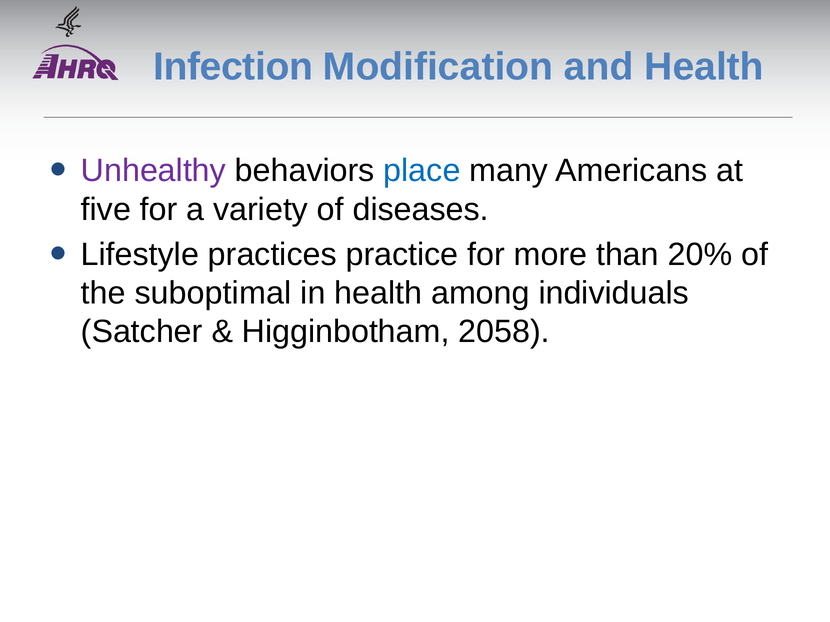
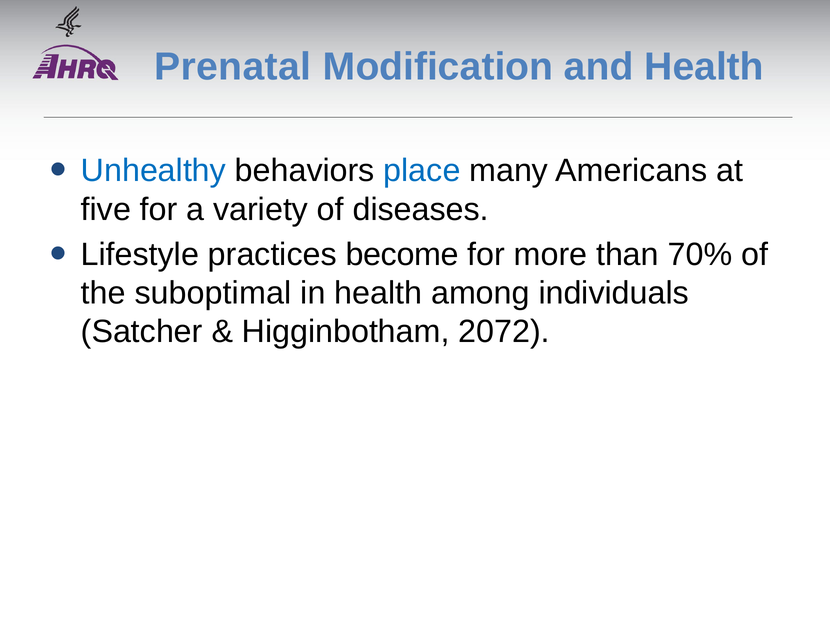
Infection: Infection -> Prenatal
Unhealthy colour: purple -> blue
practice: practice -> become
20%: 20% -> 70%
2058: 2058 -> 2072
